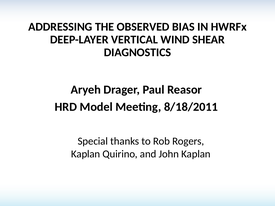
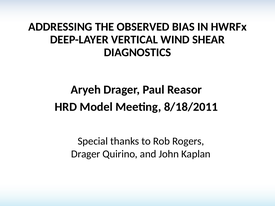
Kaplan at (86, 154): Kaplan -> Drager
